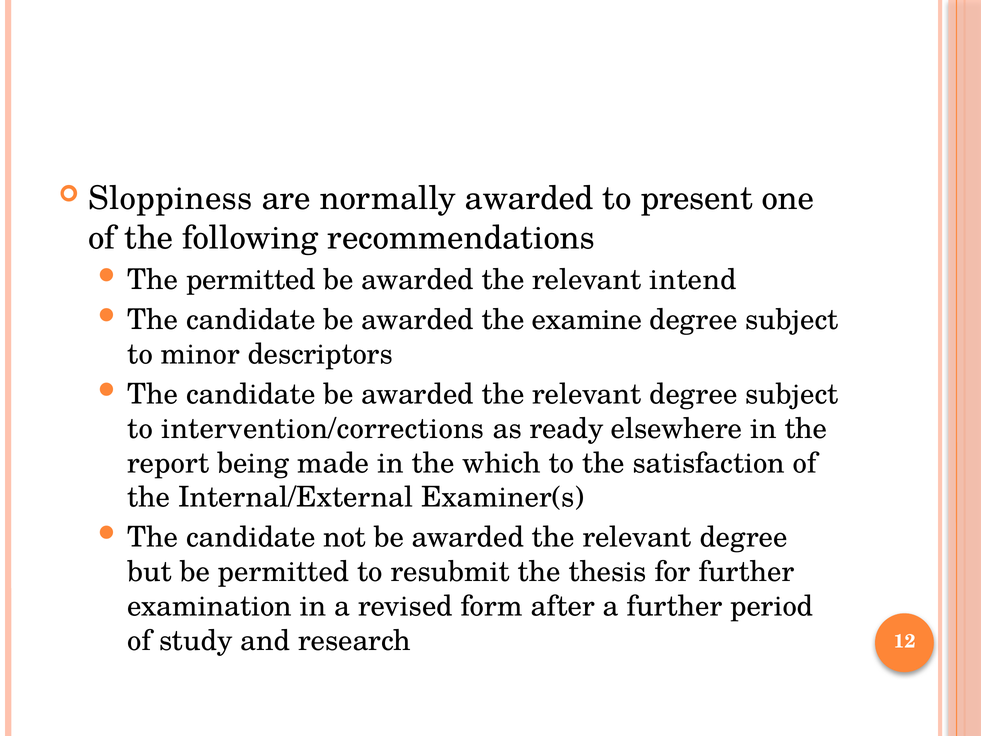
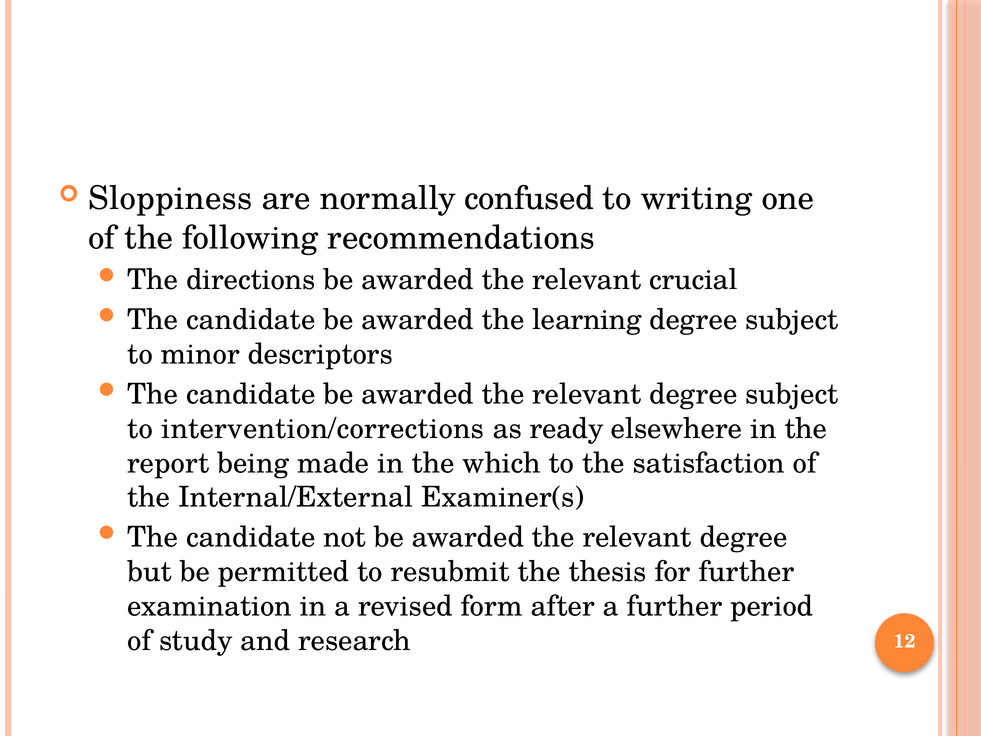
normally awarded: awarded -> confused
present: present -> writing
The permitted: permitted -> directions
intend: intend -> crucial
examine: examine -> learning
